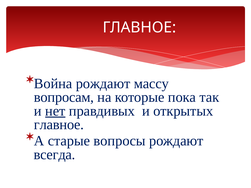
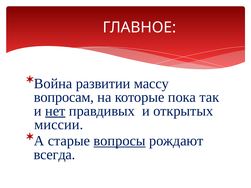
Война рождают: рождают -> развитии
главное at (59, 125): главное -> миссии
вопросы underline: none -> present
